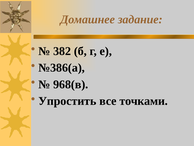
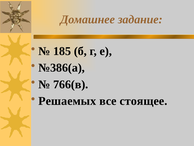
382: 382 -> 185
968(в: 968(в -> 766(в
Упростить: Упростить -> Решаемых
точками: точками -> стоящее
